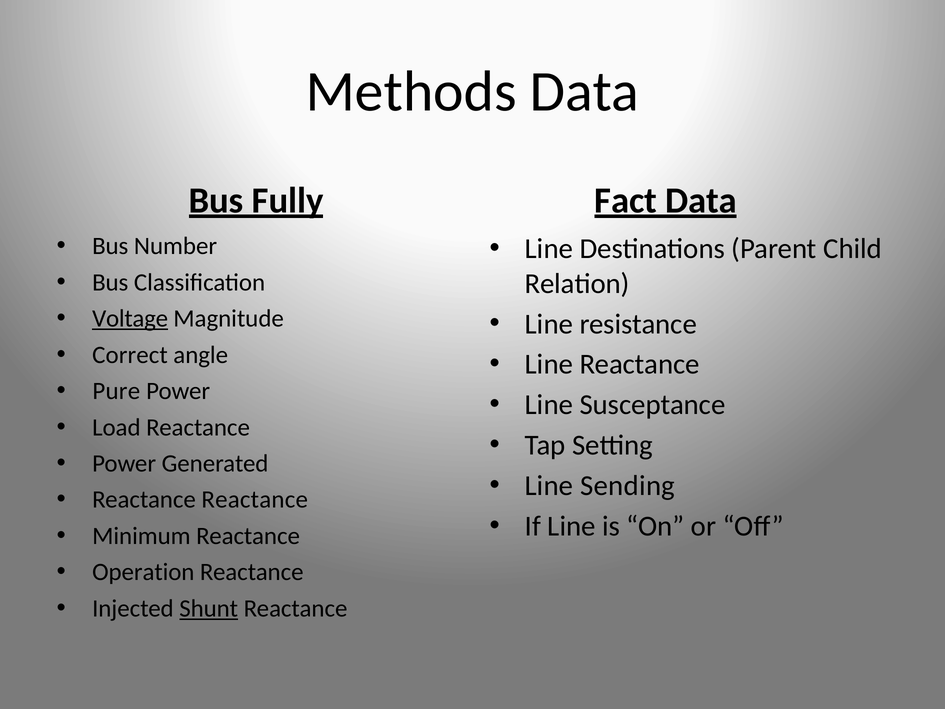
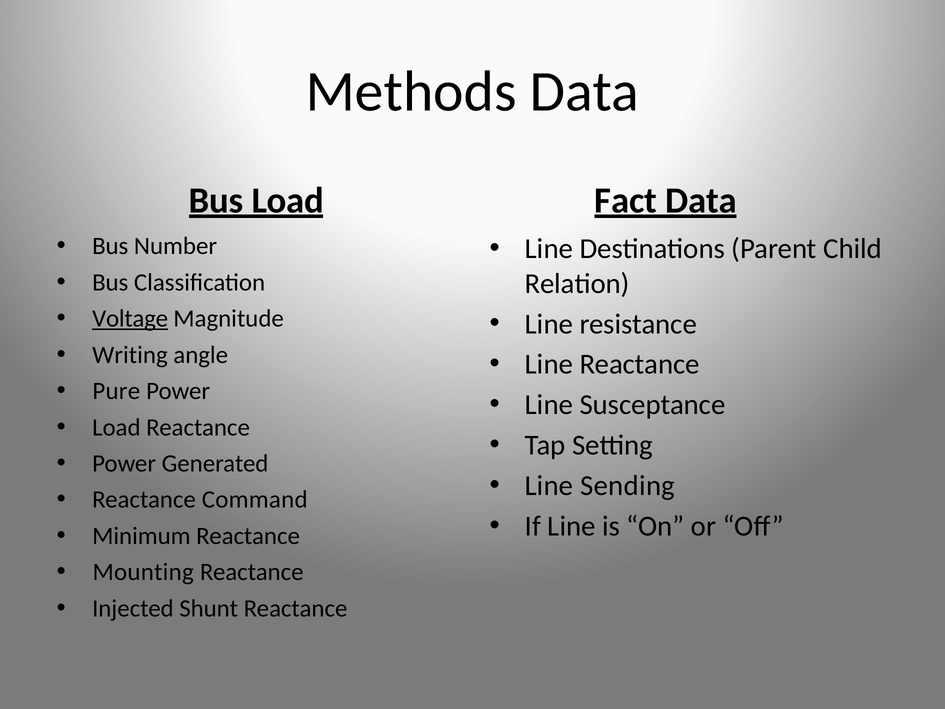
Bus Fully: Fully -> Load
Correct: Correct -> Writing
Reactance Reactance: Reactance -> Command
Operation: Operation -> Mounting
Shunt underline: present -> none
